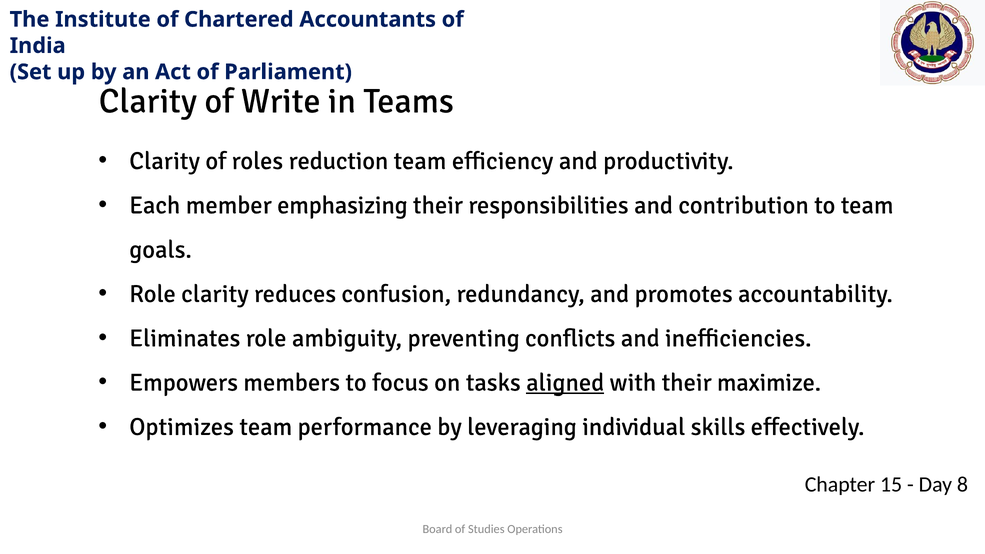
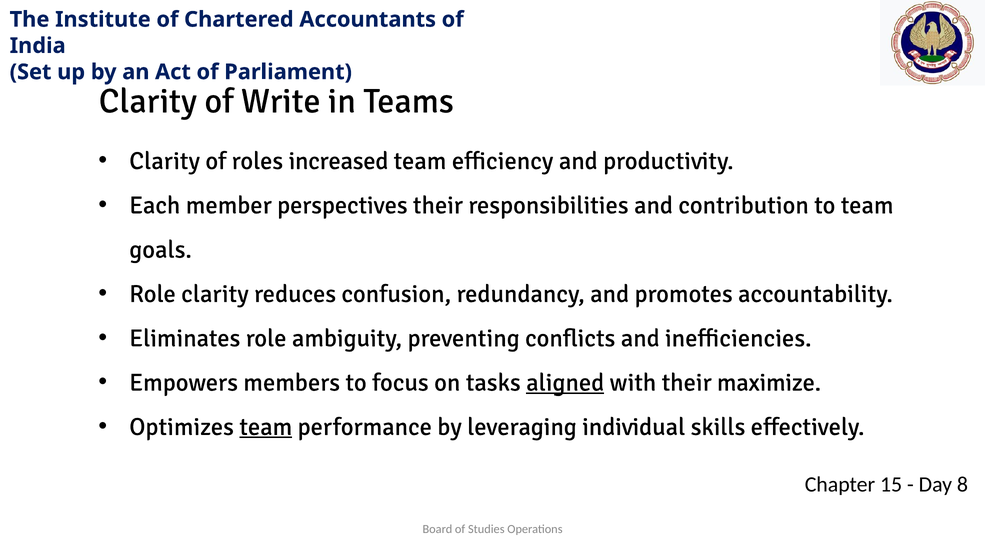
reduction: reduction -> increased
emphasizing: emphasizing -> perspectives
team at (266, 427) underline: none -> present
